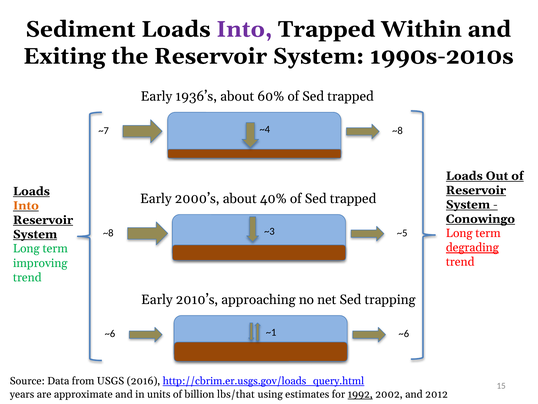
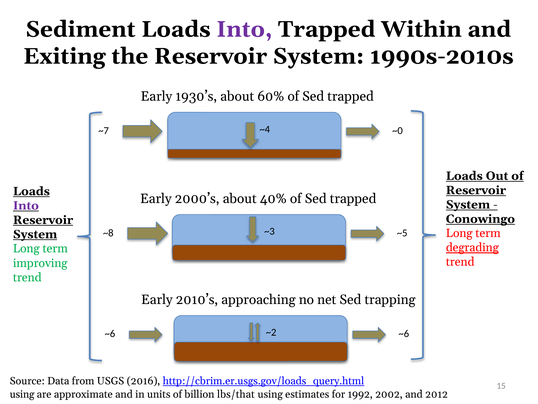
1936’s: 1936’s -> 1930’s
~4 ~8: ~8 -> ~0
Into at (26, 205) colour: orange -> purple
~1: ~1 -> ~2
years at (22, 394): years -> using
1992 underline: present -> none
